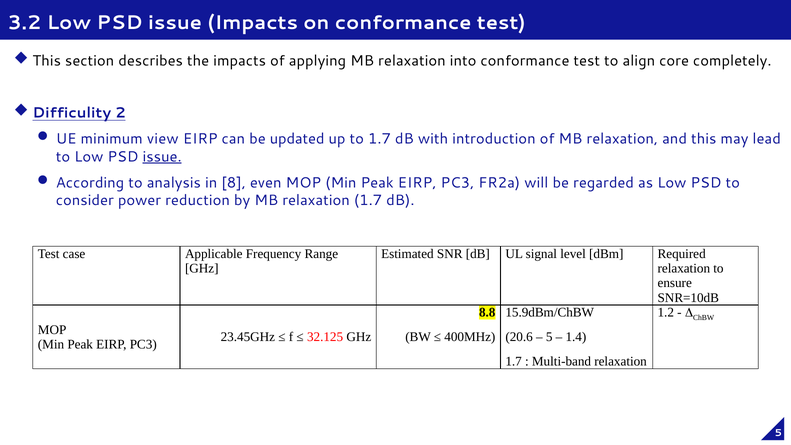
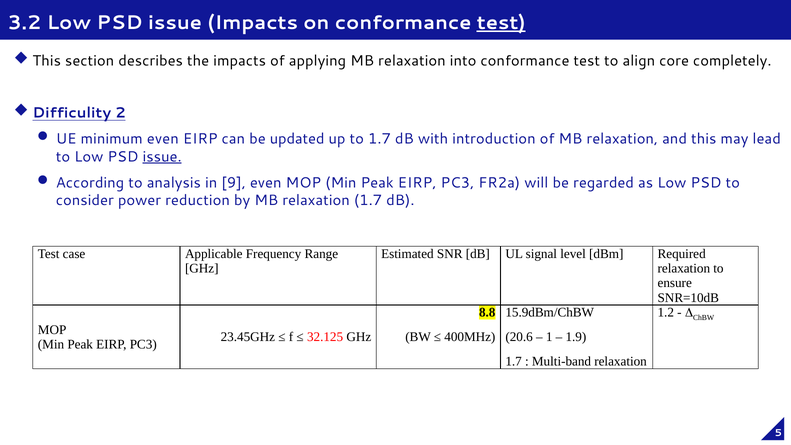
test at (501, 23) underline: none -> present
minimum view: view -> even
8: 8 -> 9
5 at (549, 337): 5 -> 1
1.4: 1.4 -> 1.9
